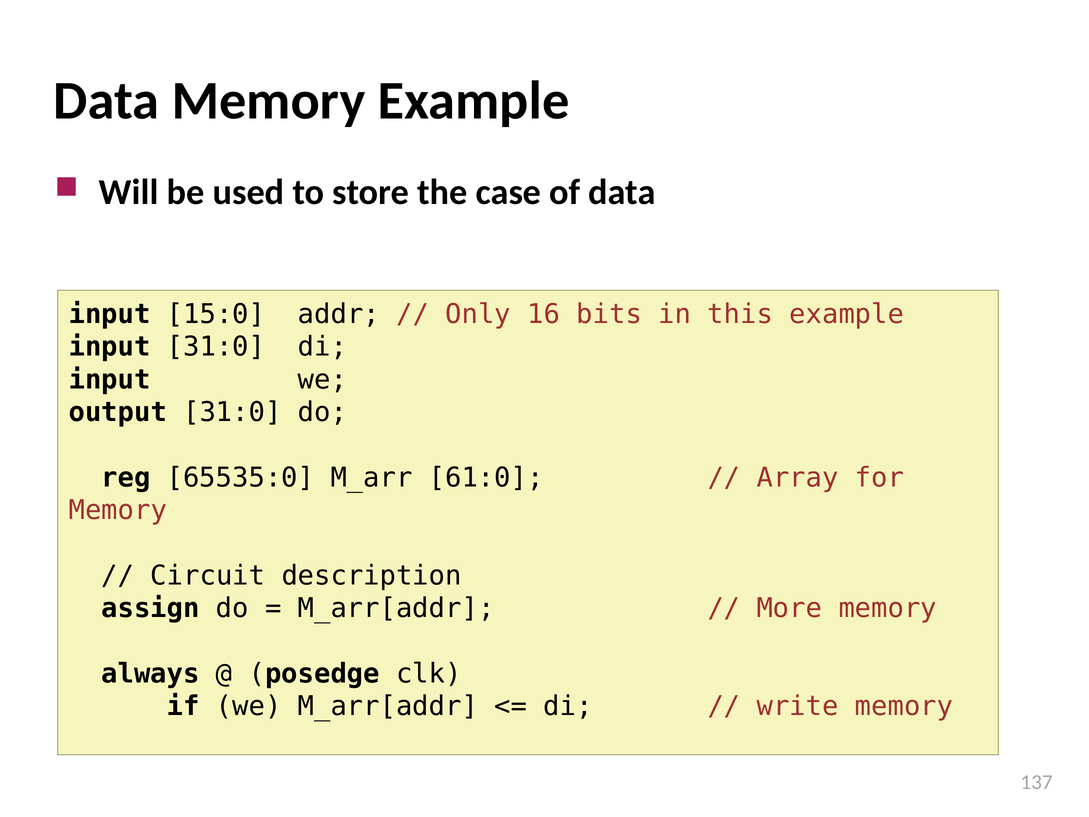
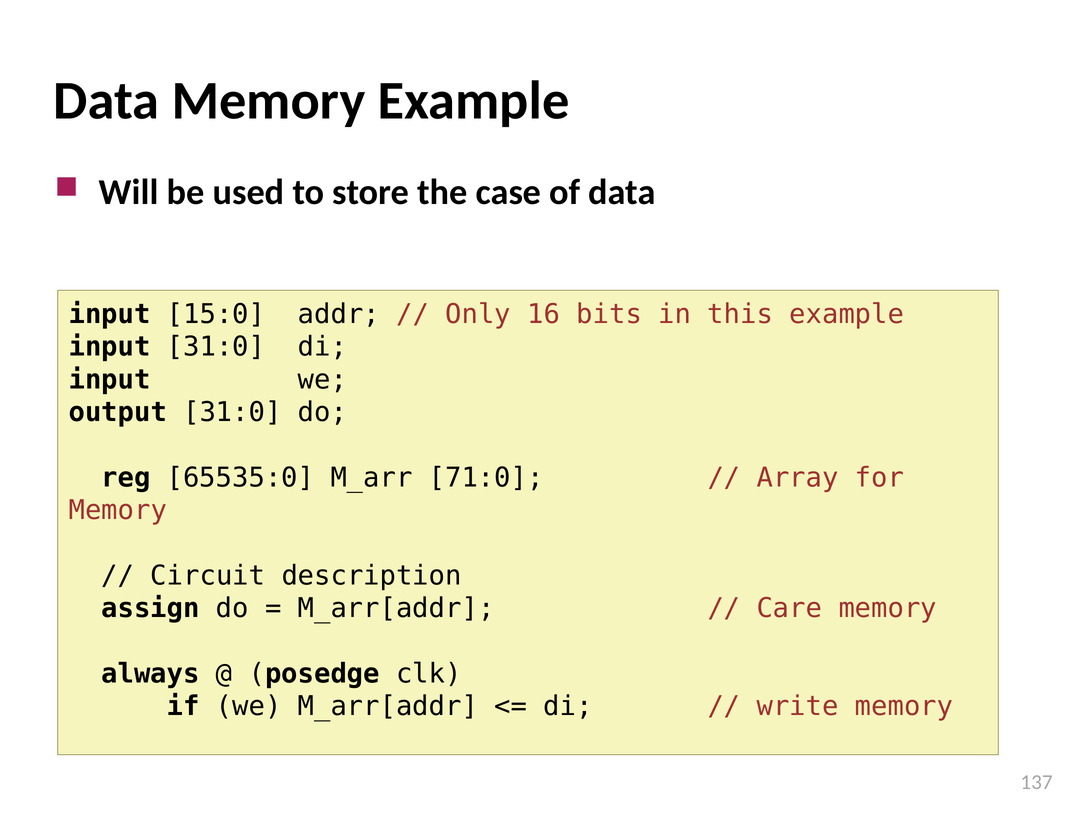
61:0: 61:0 -> 71:0
More: More -> Care
